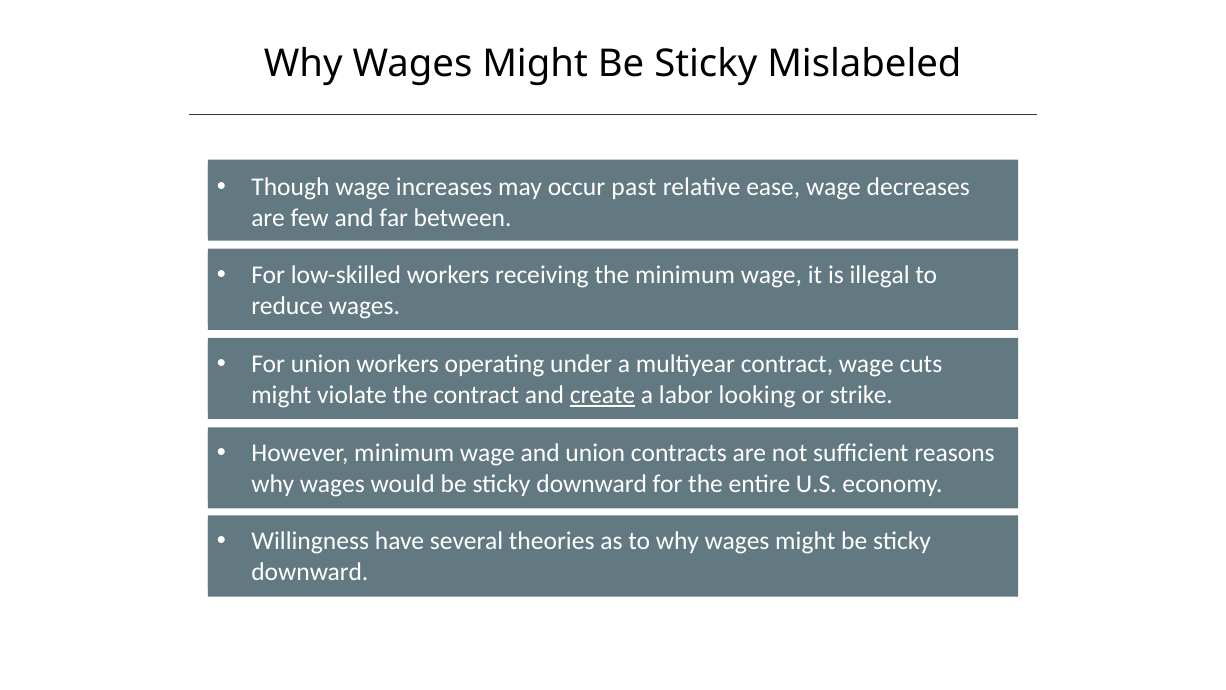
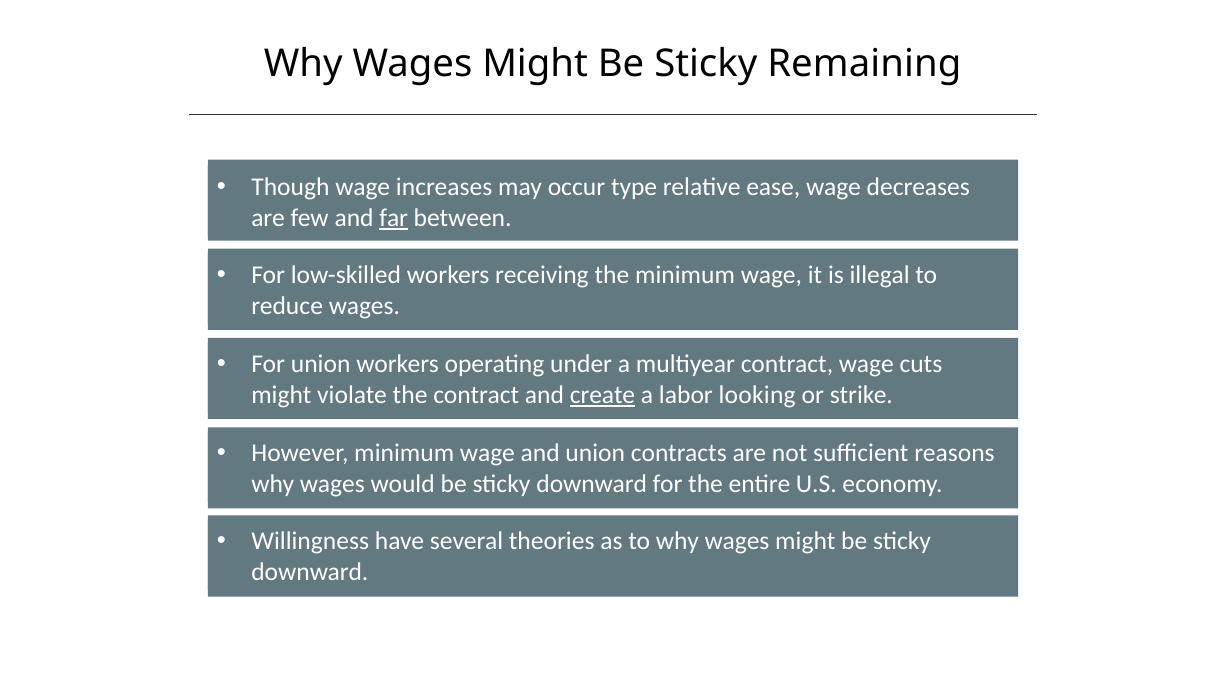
Mislabeled: Mislabeled -> Remaining
past: past -> type
far underline: none -> present
